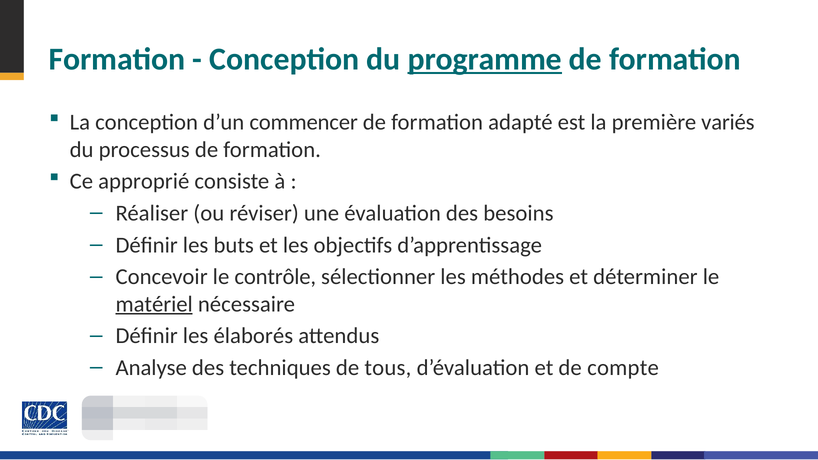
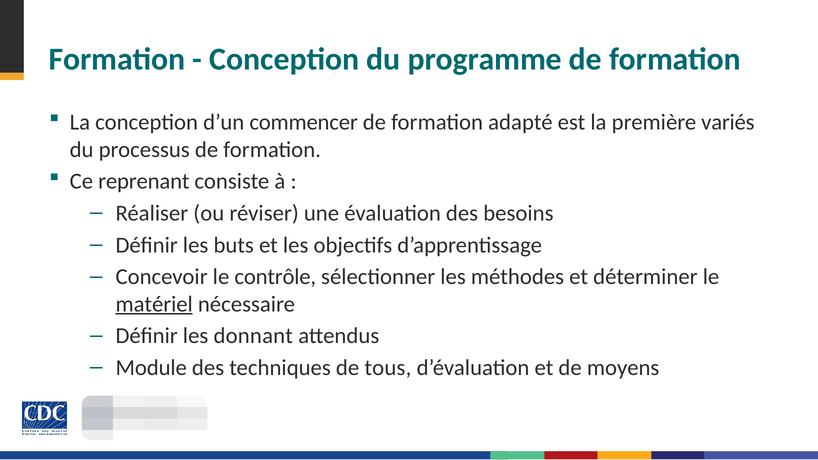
programme underline: present -> none
approprié: approprié -> reprenant
élaborés: élaborés -> donnant
Analyse: Analyse -> Module
compte: compte -> moyens
